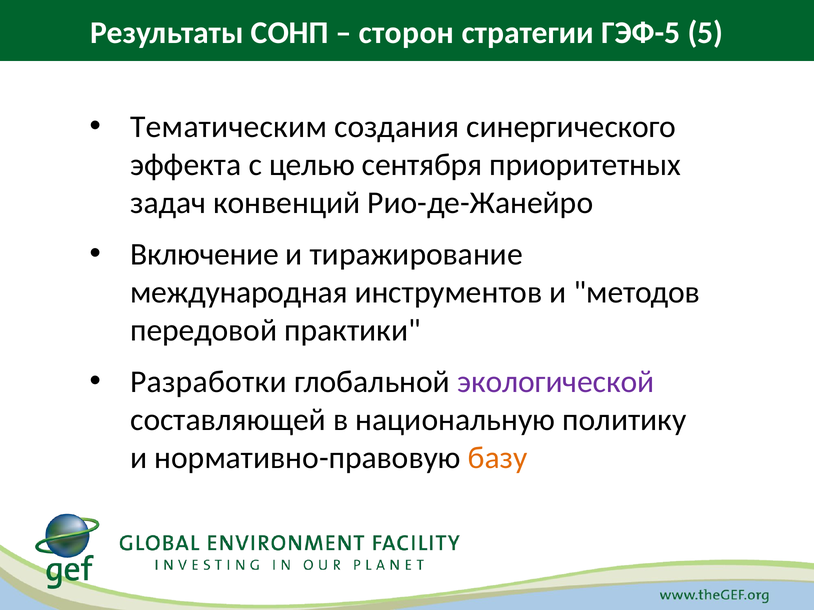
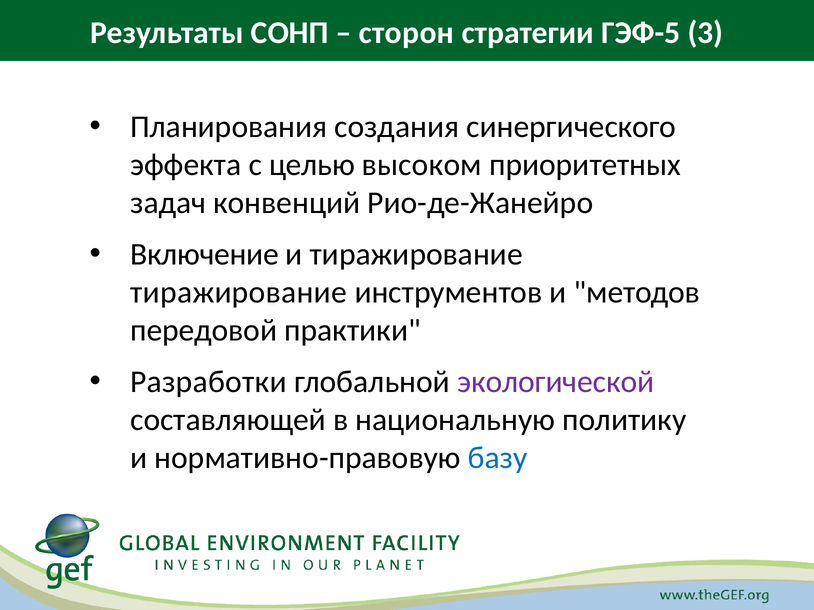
5: 5 -> 3
Тематическим: Тематическим -> Планирования
сентября: сентября -> высоком
международная at (239, 293): международная -> тиражирование
базу colour: orange -> blue
